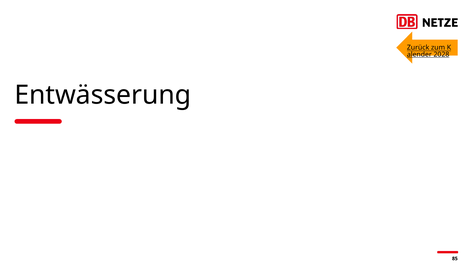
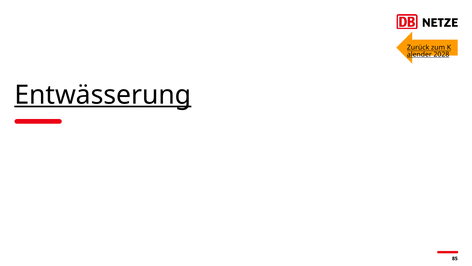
Entwässerung underline: none -> present
